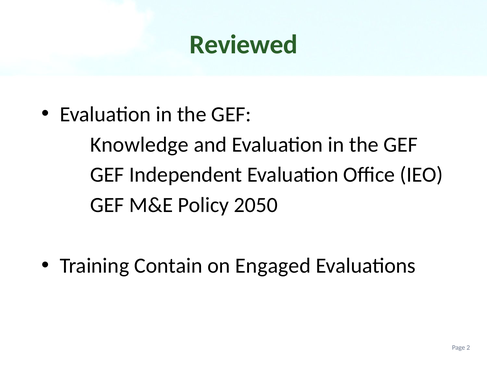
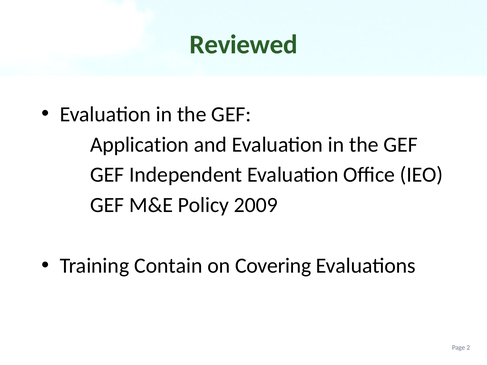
Knowledge: Knowledge -> Application
2050: 2050 -> 2009
Engaged: Engaged -> Covering
